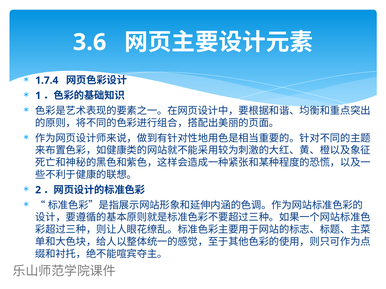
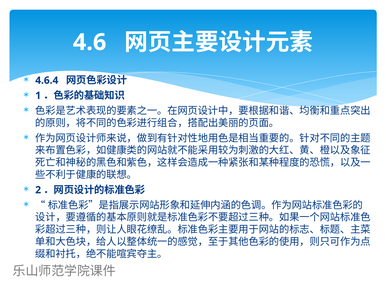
3.6: 3.6 -> 4.6
1.7.4: 1.7.4 -> 4.6.4
